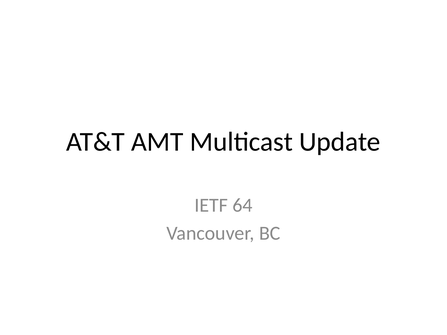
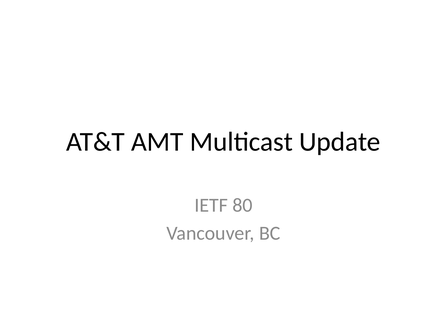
64: 64 -> 80
